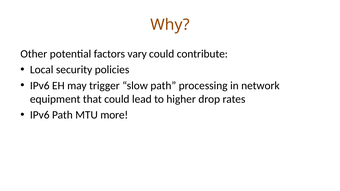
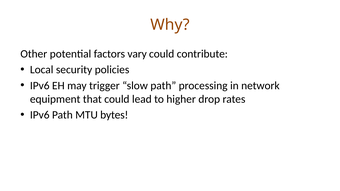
more: more -> bytes
